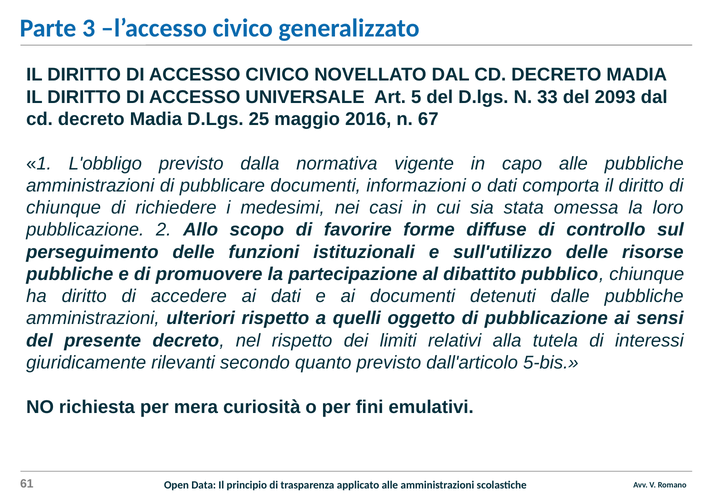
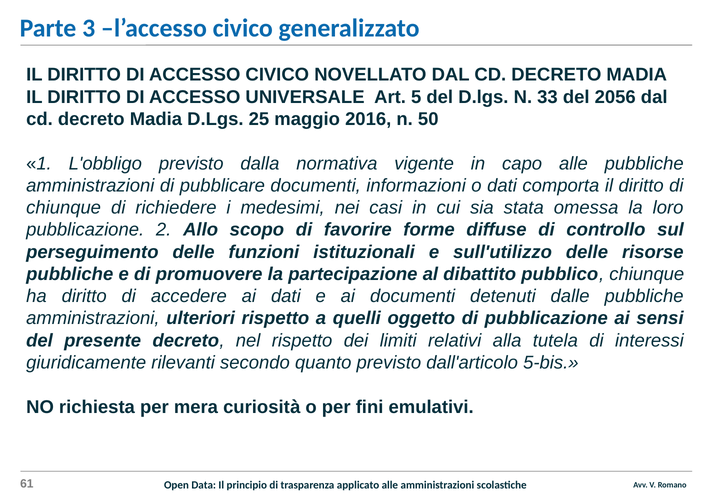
2093: 2093 -> 2056
67: 67 -> 50
